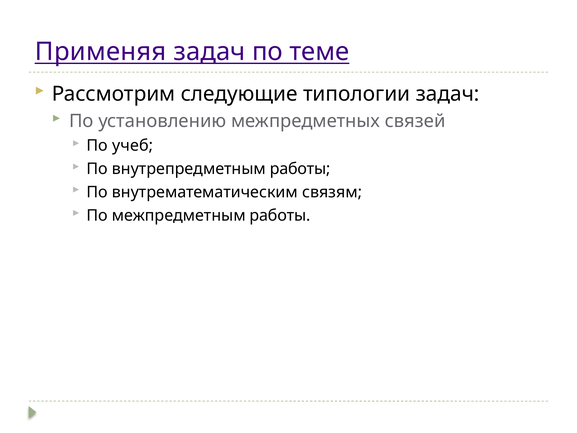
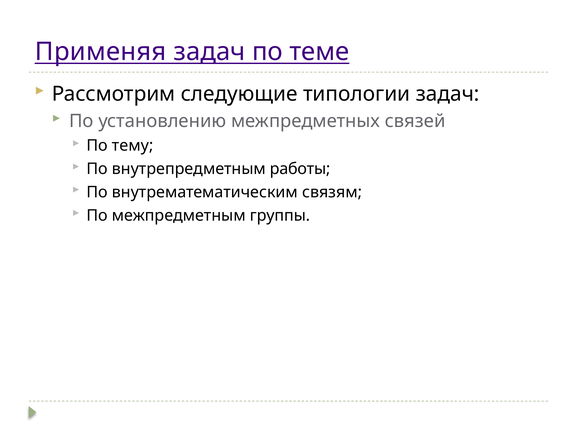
учеб: учеб -> тему
межпредметным работы: работы -> группы
